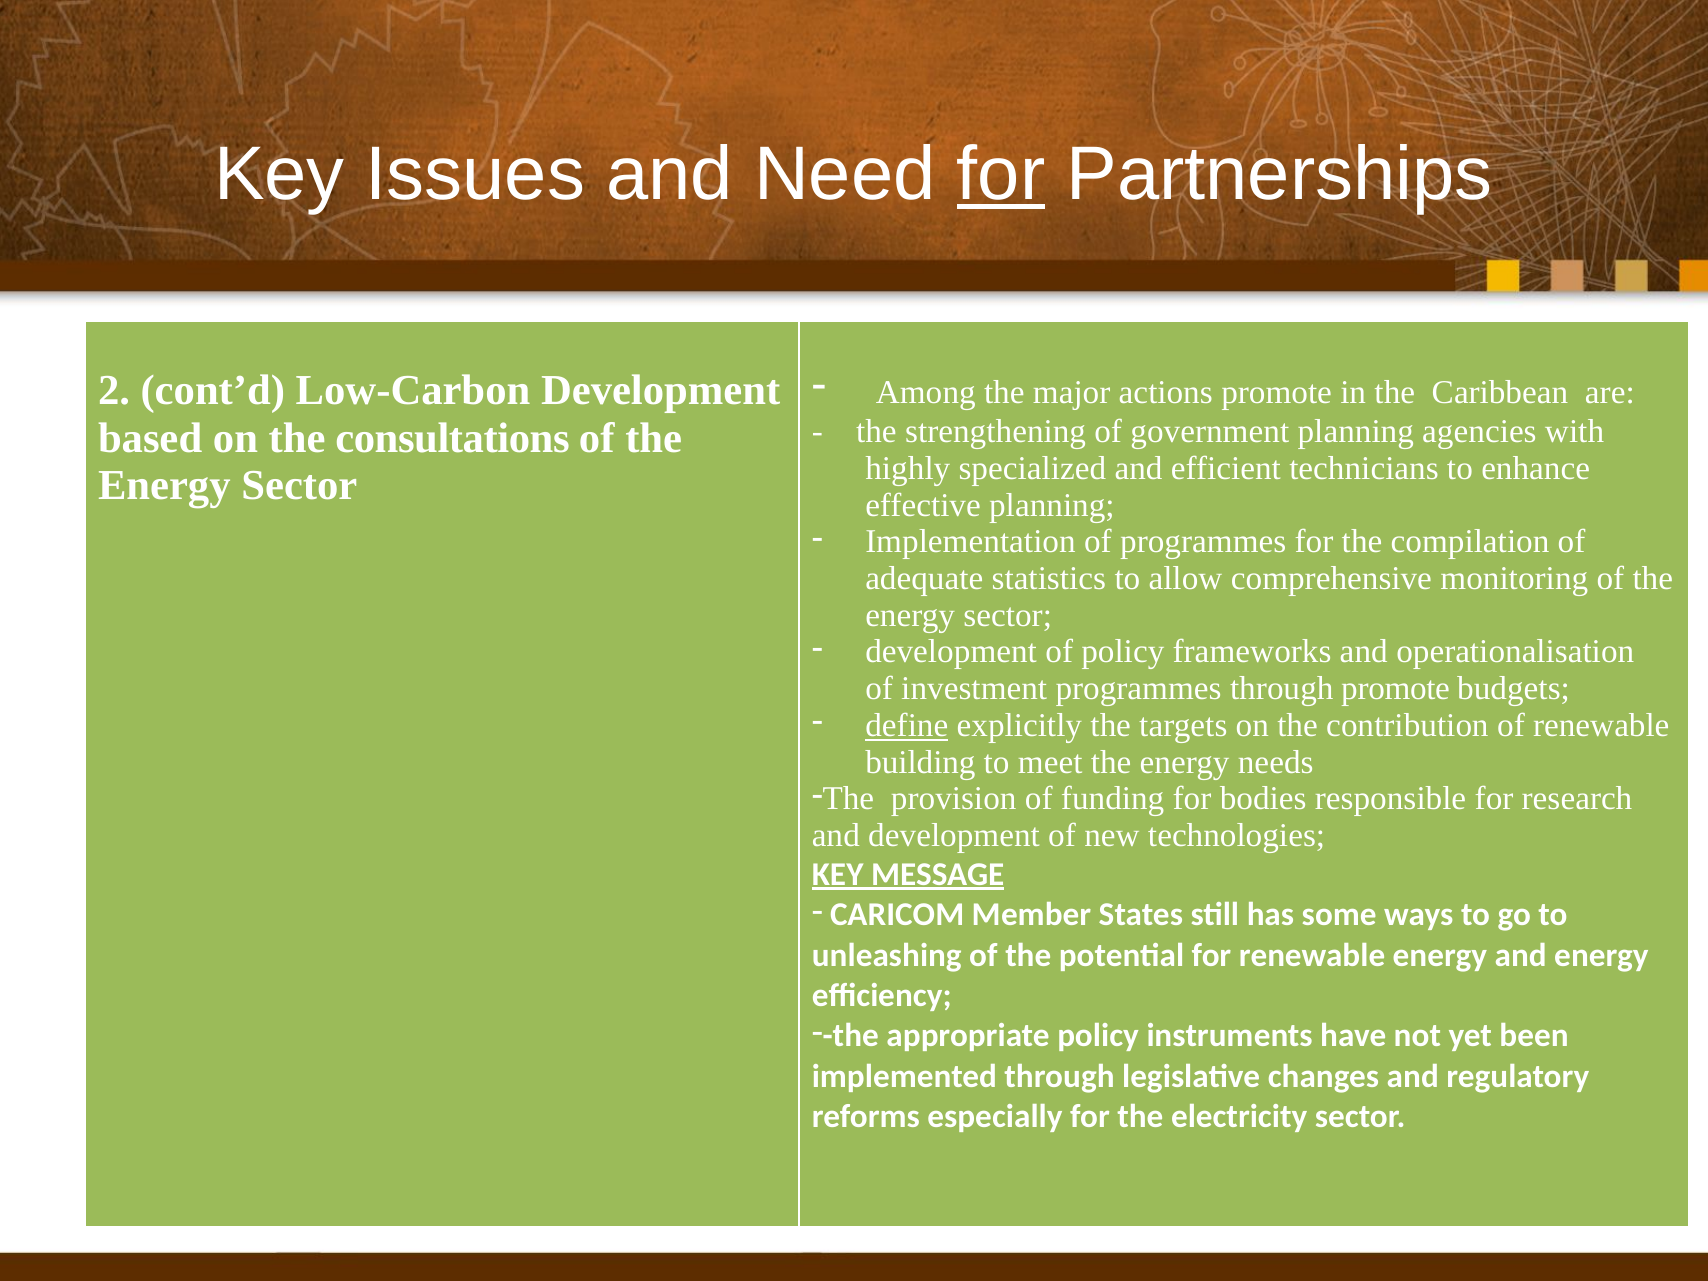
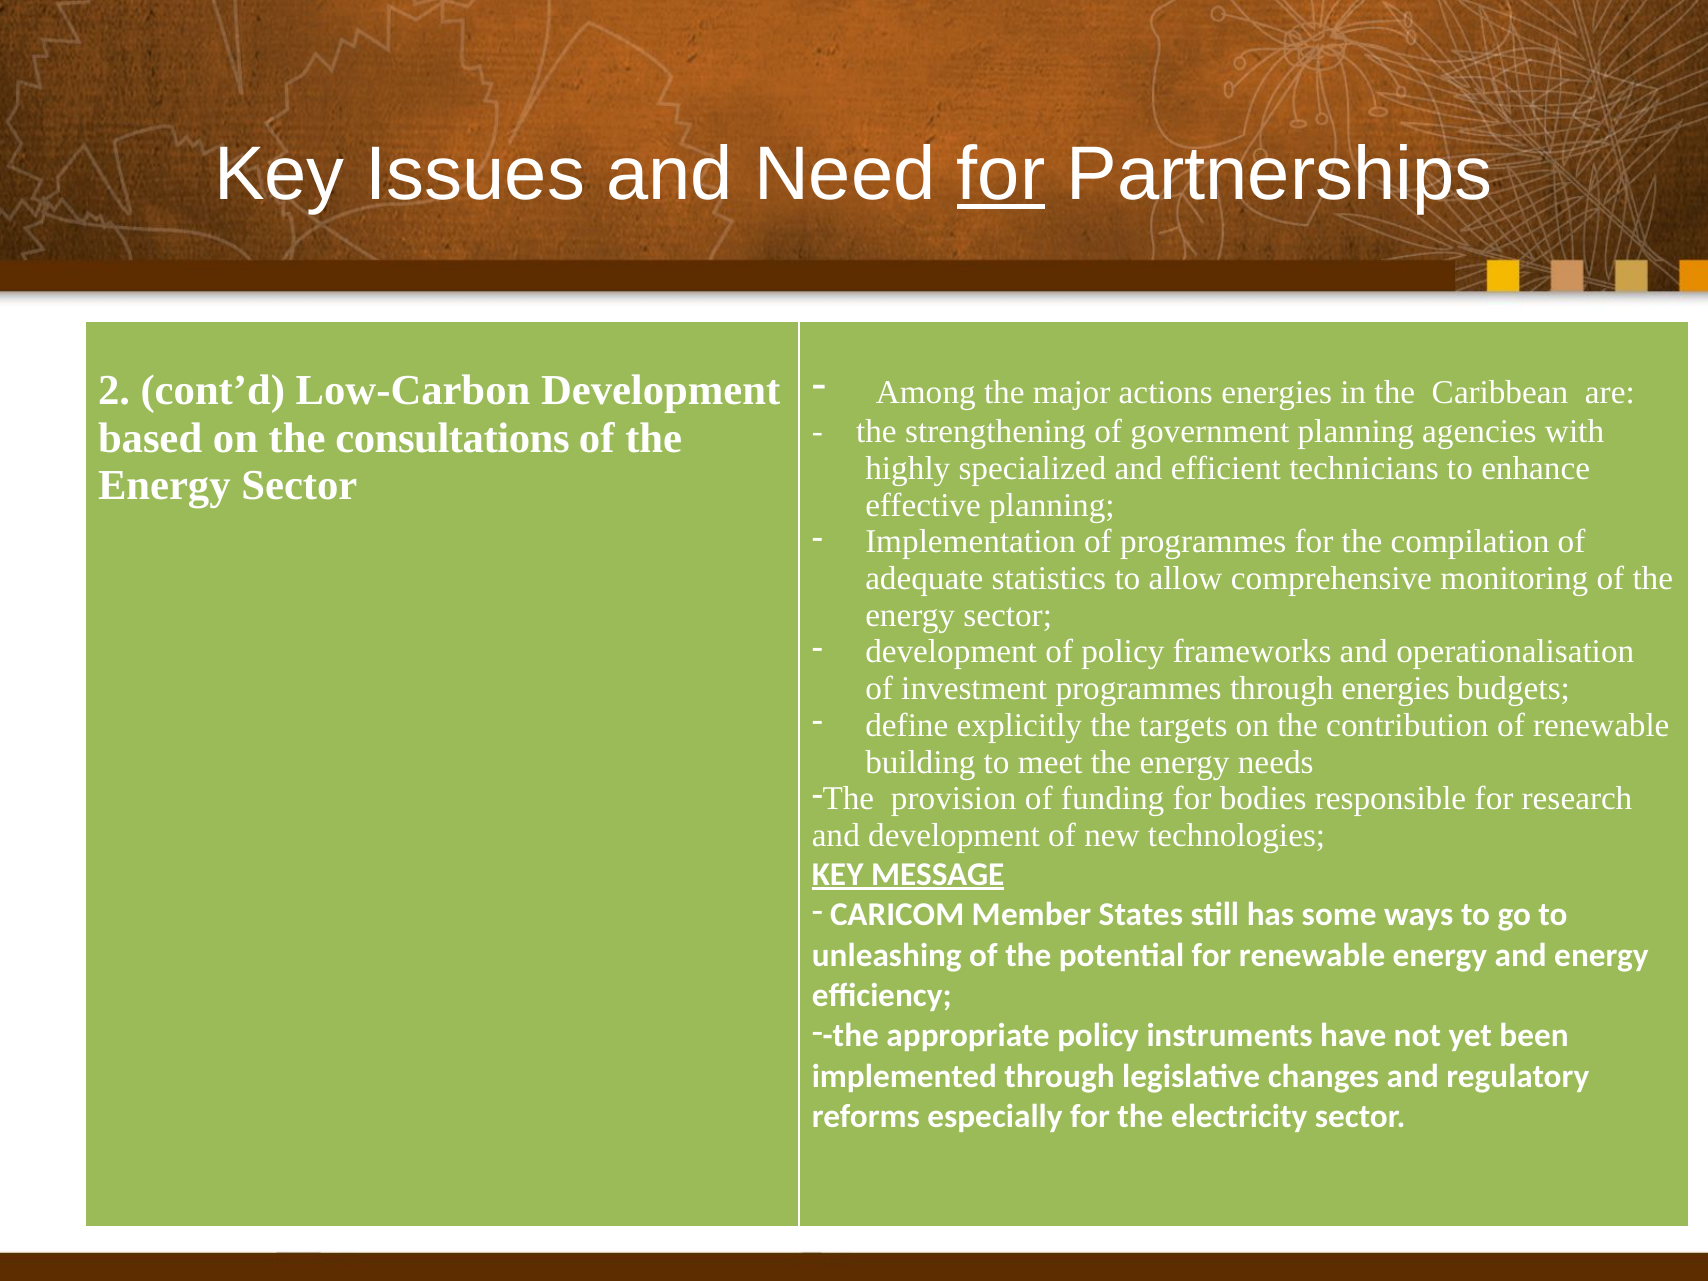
actions promote: promote -> energies
through promote: promote -> energies
define underline: present -> none
